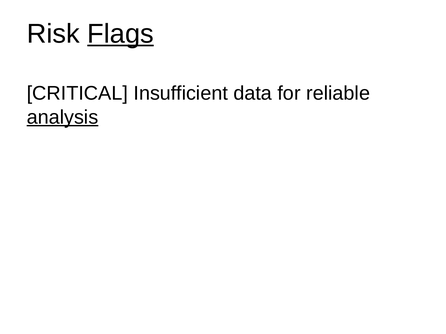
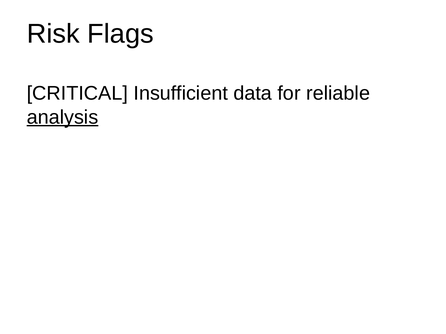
Flags underline: present -> none
